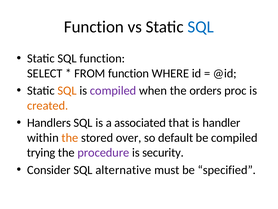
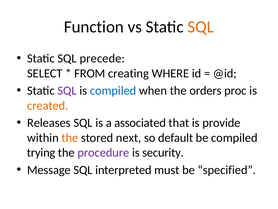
SQL at (201, 27) colour: blue -> orange
SQL function: function -> precede
FROM function: function -> creating
SQL at (67, 90) colour: orange -> purple
compiled at (113, 90) colour: purple -> blue
Handlers: Handlers -> Releases
handler: handler -> provide
over: over -> next
Consider: Consider -> Message
alternative: alternative -> interpreted
